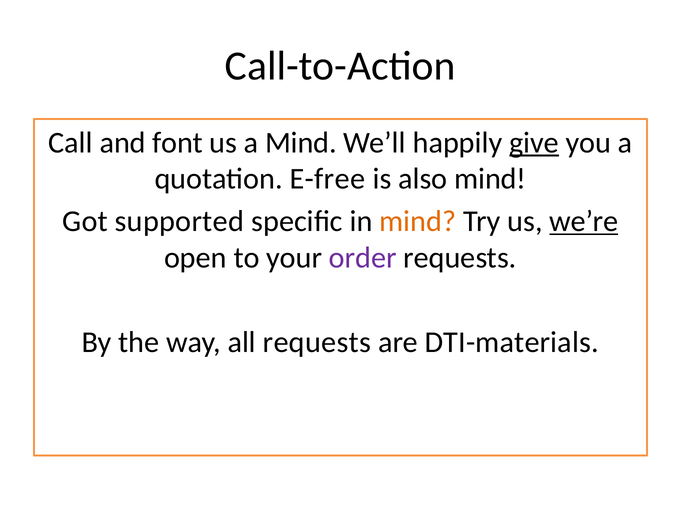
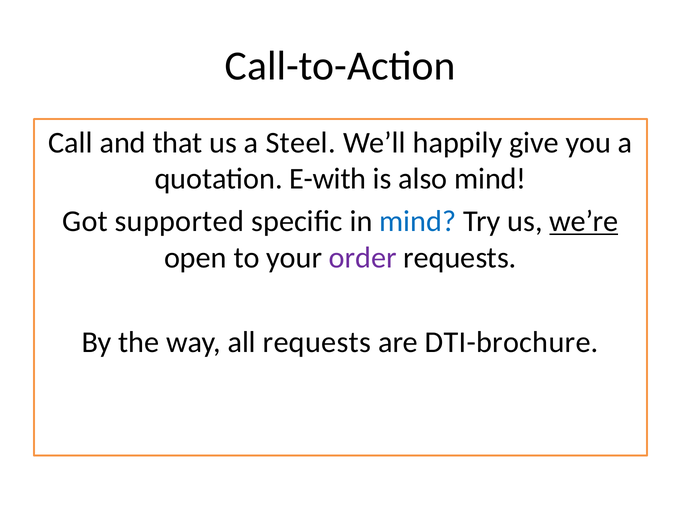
font: font -> that
a Mind: Mind -> Steel
give underline: present -> none
E-free: E-free -> E-with
mind at (418, 222) colour: orange -> blue
DTI-materials: DTI-materials -> DTI-brochure
